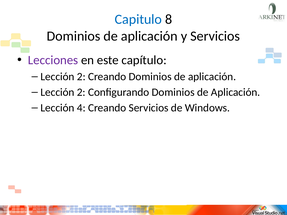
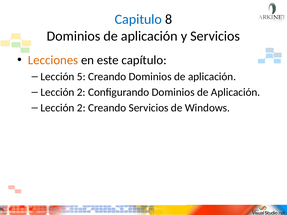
Lecciones colour: purple -> orange
2 at (81, 77): 2 -> 5
4 at (81, 108): 4 -> 2
